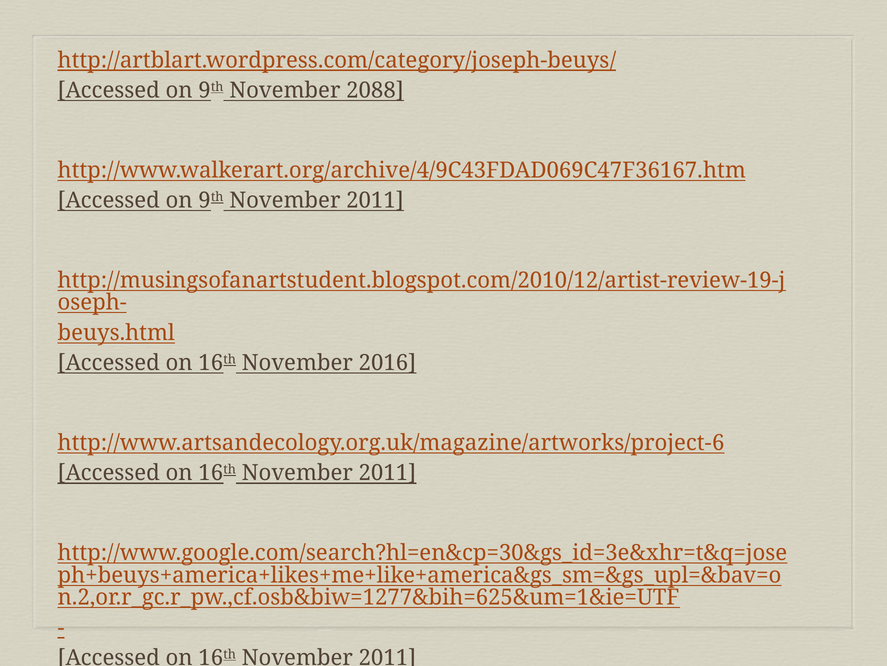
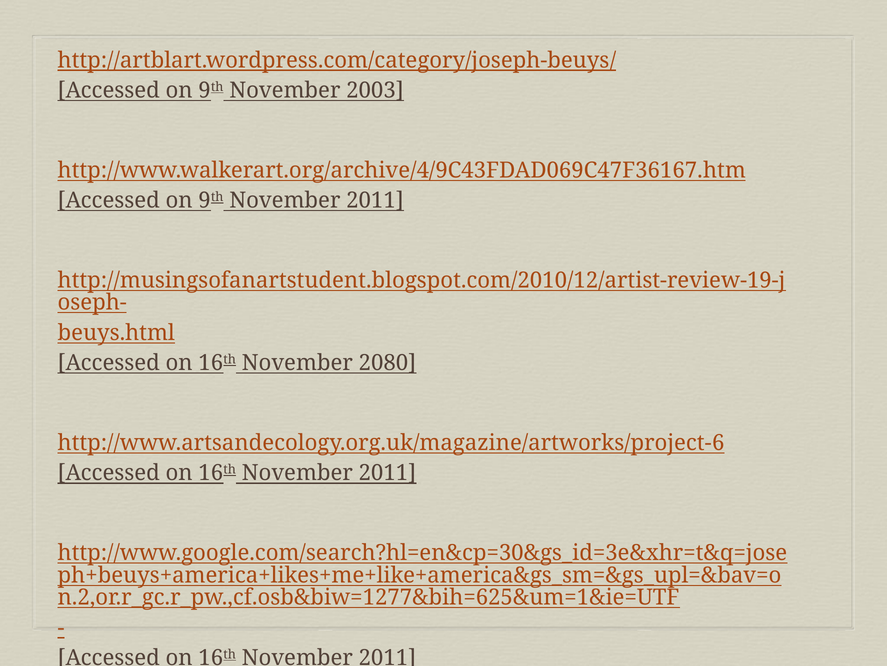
2088: 2088 -> 2003
2016: 2016 -> 2080
